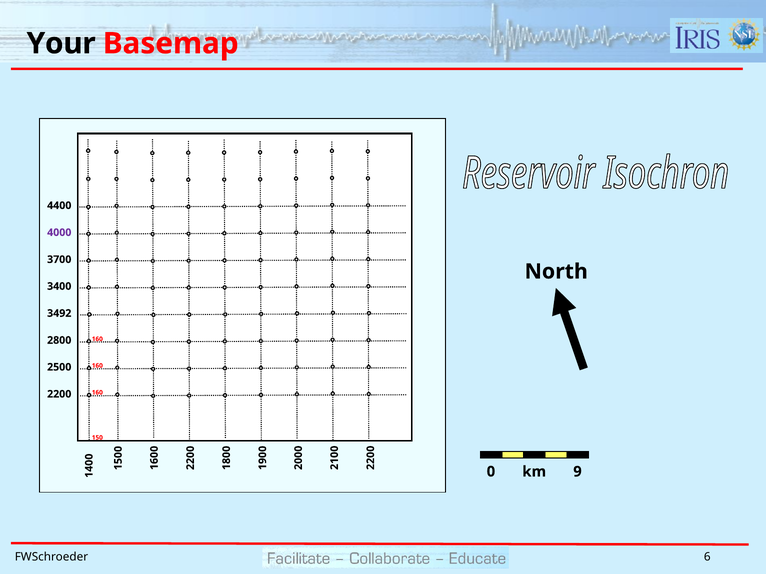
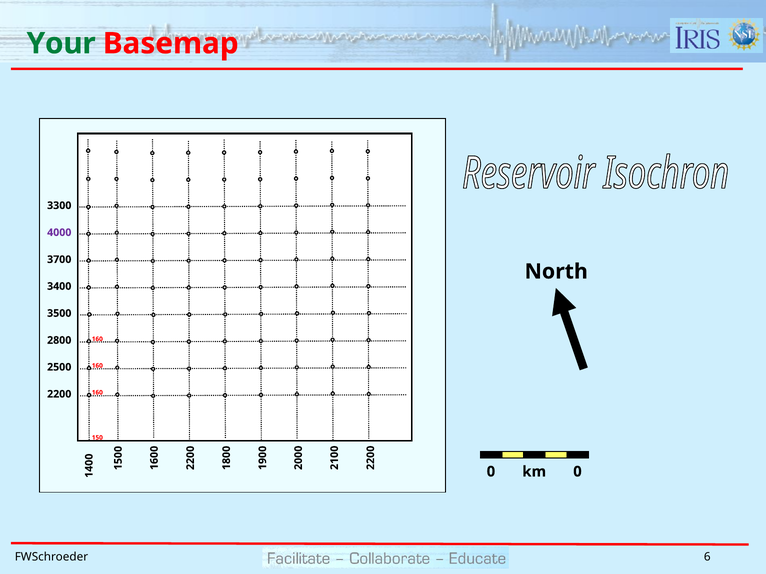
Your colour: black -> green
4400: 4400 -> 3300
3492: 3492 -> 3500
km 9: 9 -> 0
